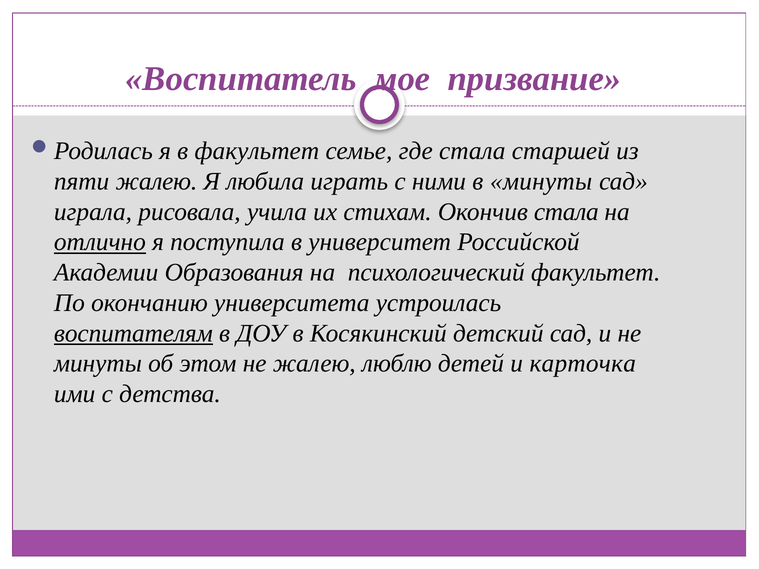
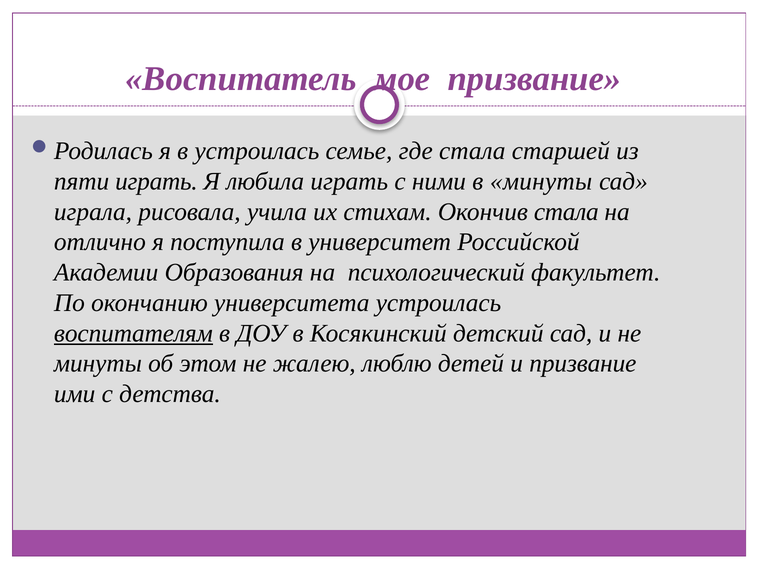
в факультет: факультет -> устроилась
пяти жалею: жалею -> играть
отлично underline: present -> none
и карточка: карточка -> призвание
